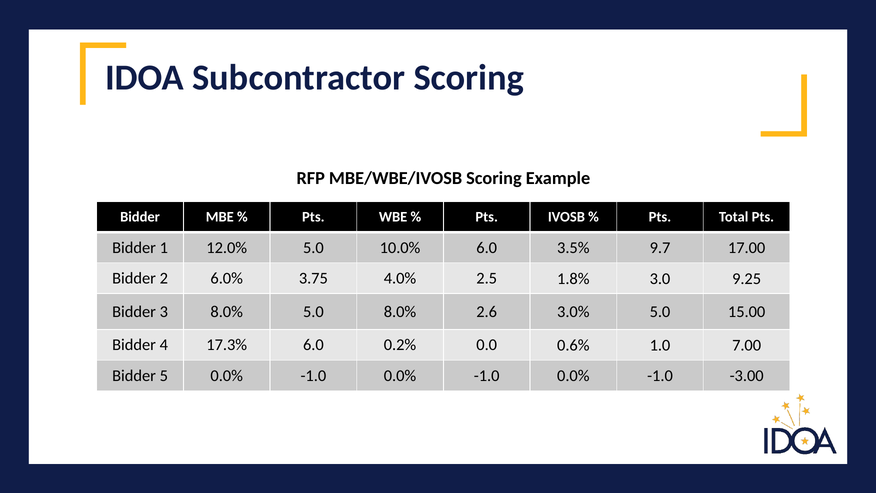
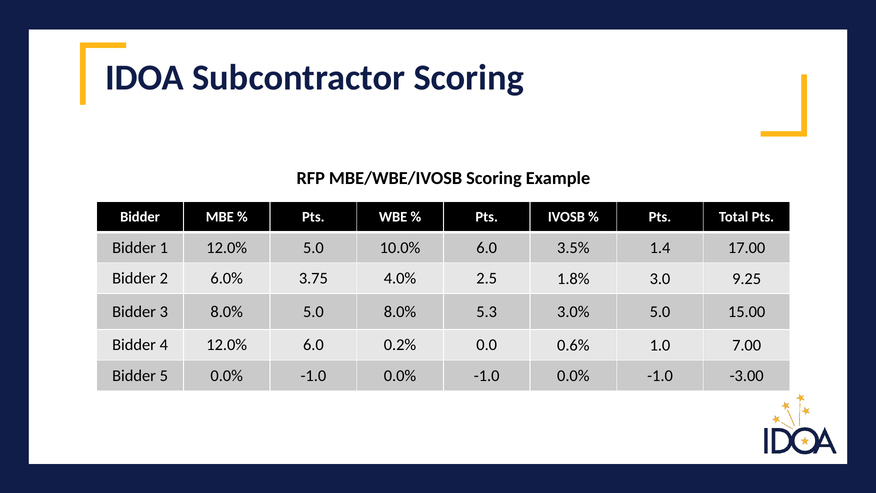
9.7: 9.7 -> 1.4
2.6: 2.6 -> 5.3
4 17.3%: 17.3% -> 12.0%
